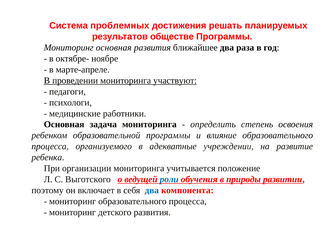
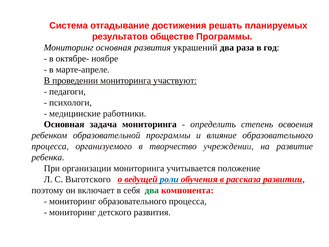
проблемных: проблемных -> отгадывание
ближайшее: ближайшее -> украшений
адекватные: адекватные -> творчество
природы: природы -> рассказа
два at (152, 190) colour: blue -> green
